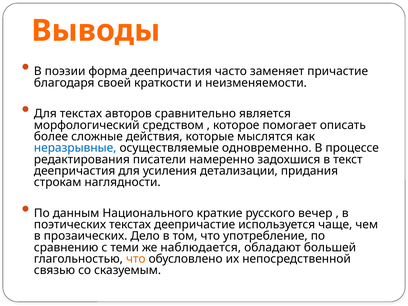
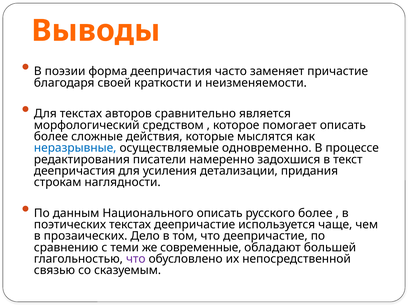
Национального краткие: краткие -> описать
русского вечер: вечер -> более
что употребление: употребление -> деепричастие
наблюдается: наблюдается -> современные
что at (136, 259) colour: orange -> purple
